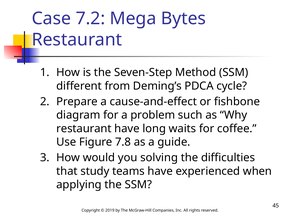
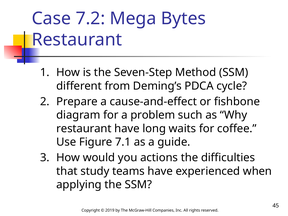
7.8: 7.8 -> 7.1
solving: solving -> actions
